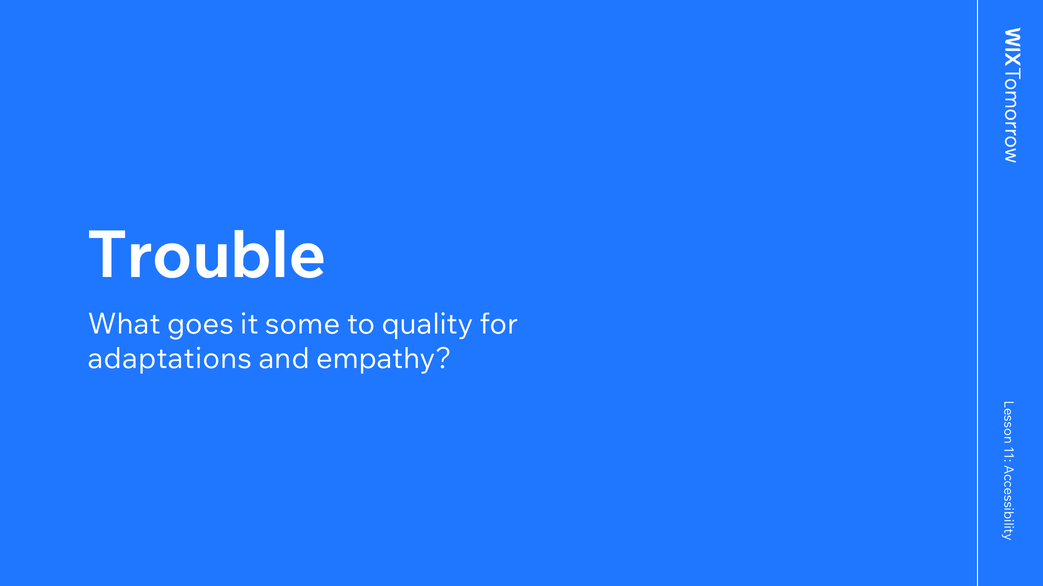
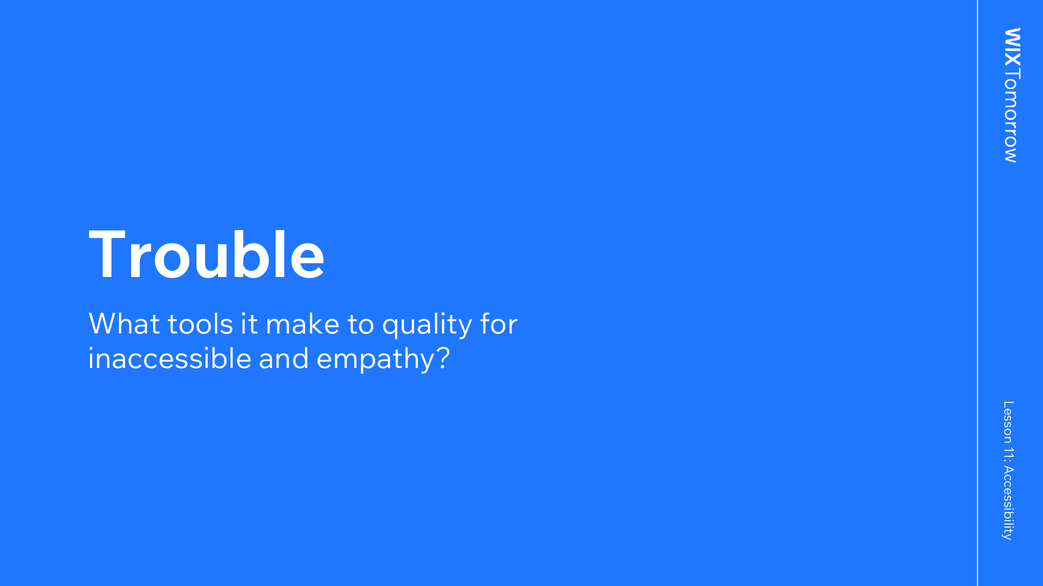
goes: goes -> tools
some: some -> make
adaptations: adaptations -> inaccessible
